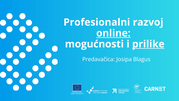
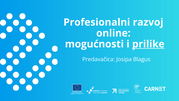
online underline: present -> none
